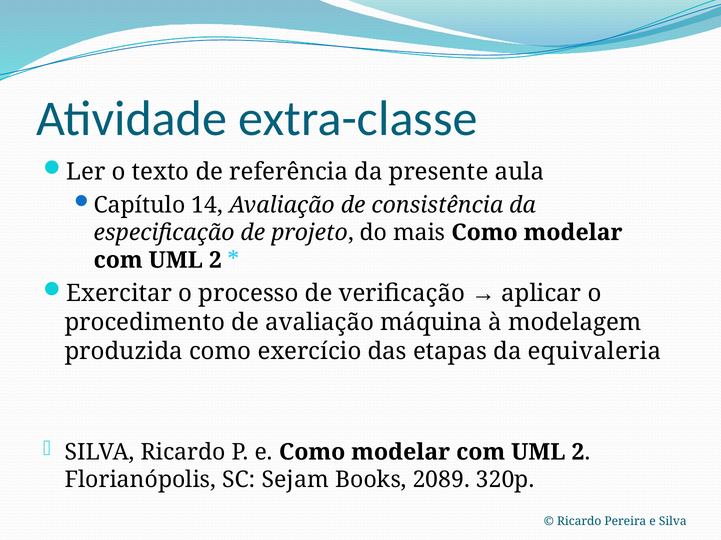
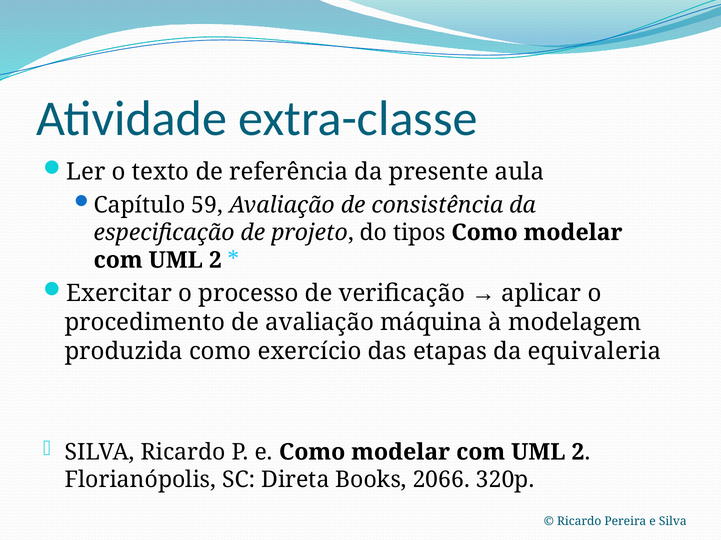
14: 14 -> 59
mais: mais -> tipos
Sejam: Sejam -> Direta
2089: 2089 -> 2066
